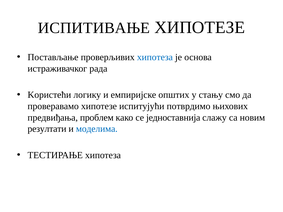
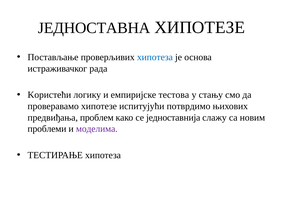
ИСПИТИВАЊЕ: ИСПИТИВАЊЕ -> ЈЕДНОСТАВНА
општих: општих -> тестова
резултати: резултати -> проблеми
моделима colour: blue -> purple
